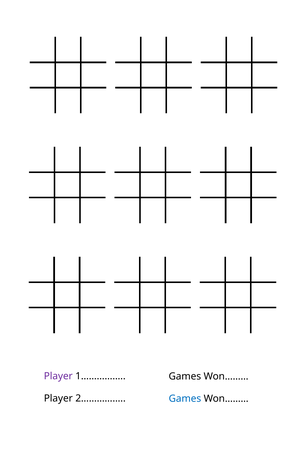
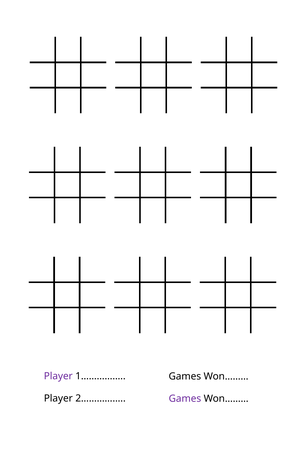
Games at (185, 399) colour: blue -> purple
